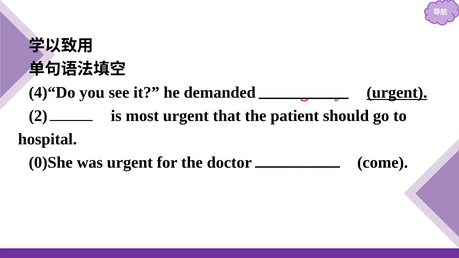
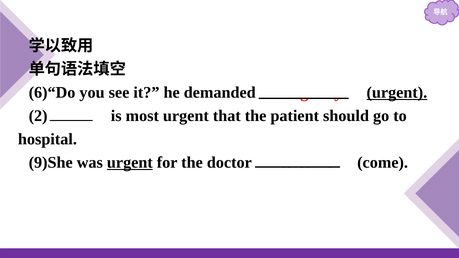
4)“Do: 4)“Do -> 6)“Do
0)She: 0)She -> 9)She
urgent at (130, 163) underline: none -> present
